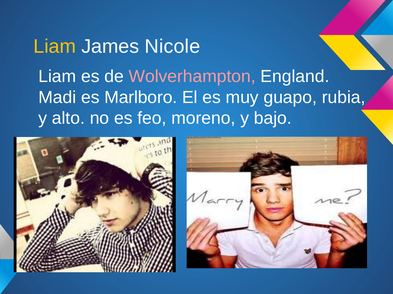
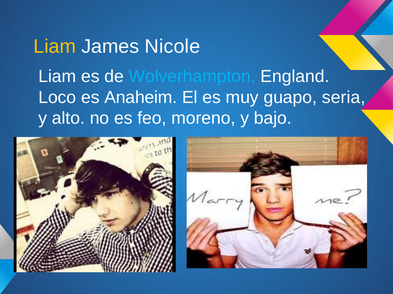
Wolverhampton colour: pink -> light blue
Madi: Madi -> Loco
Marlboro: Marlboro -> Anaheim
rubia: rubia -> seria
